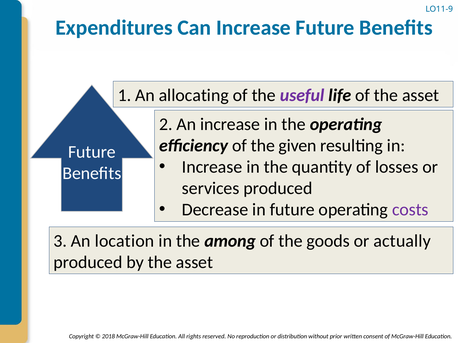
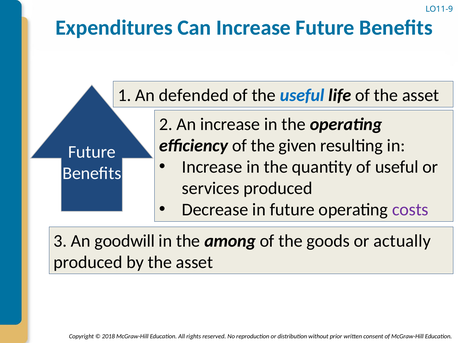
allocating: allocating -> defended
useful at (302, 96) colour: purple -> blue
of losses: losses -> useful
location: location -> goodwill
